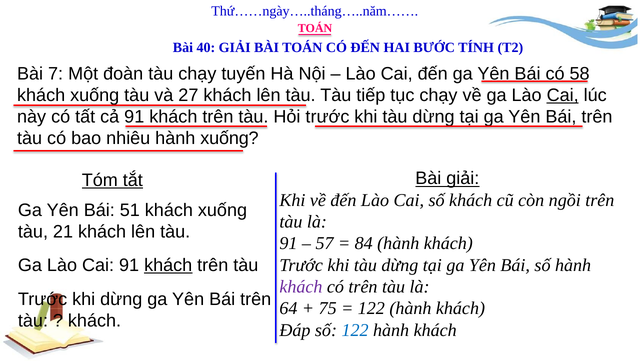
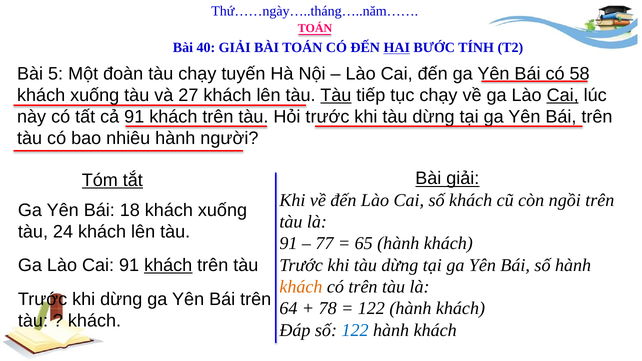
HAI underline: none -> present
7: 7 -> 5
Tàu at (336, 95) underline: none -> present
hành xuống: xuống -> người
51: 51 -> 18
21: 21 -> 24
57: 57 -> 77
84: 84 -> 65
khách at (301, 287) colour: purple -> orange
75: 75 -> 78
